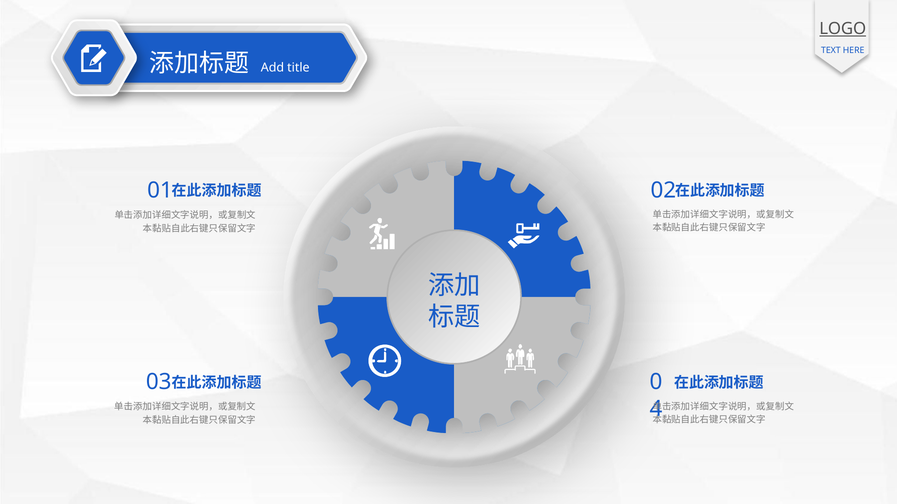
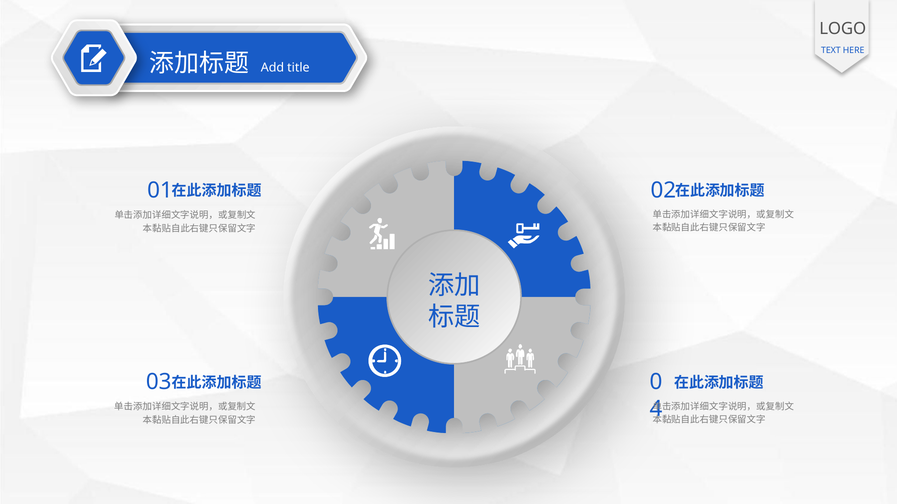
LOGO underline: present -> none
